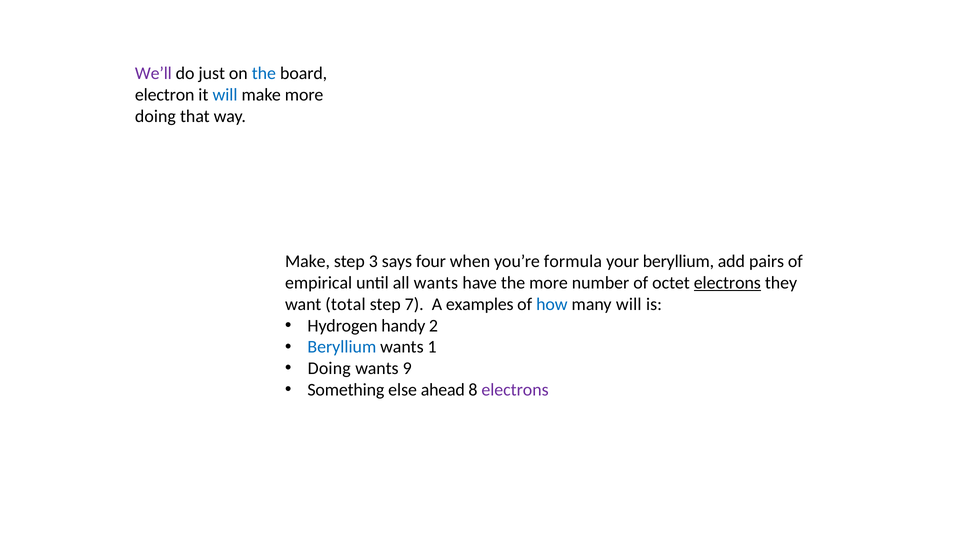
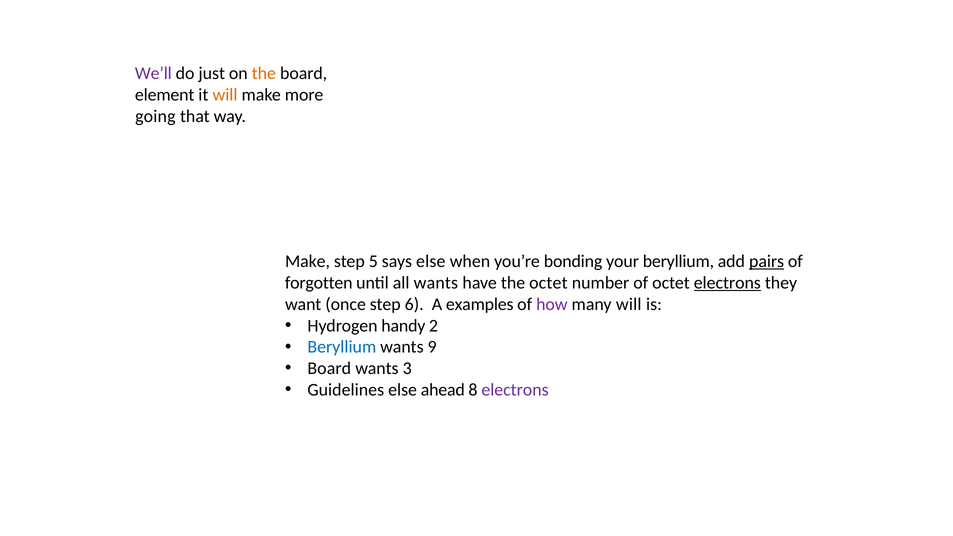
the at (264, 73) colour: blue -> orange
electron: electron -> element
will at (225, 95) colour: blue -> orange
doing at (155, 116): doing -> going
3: 3 -> 5
says four: four -> else
formula: formula -> bonding
pairs underline: none -> present
empirical: empirical -> forgotten
the more: more -> octet
total: total -> once
7: 7 -> 6
how colour: blue -> purple
1: 1 -> 9
Doing at (329, 369): Doing -> Board
9: 9 -> 3
Something: Something -> Guidelines
